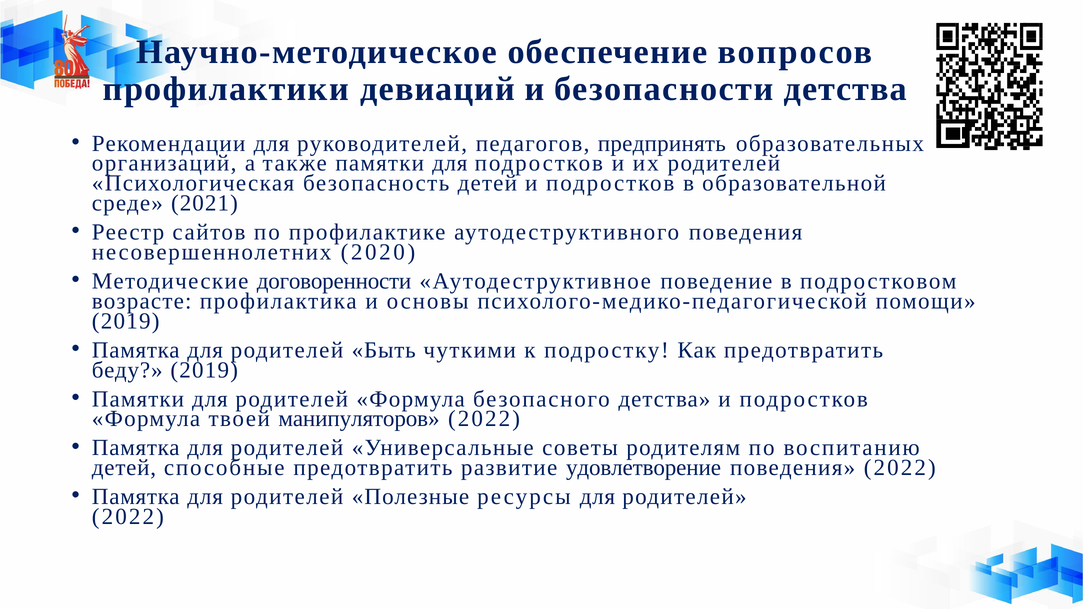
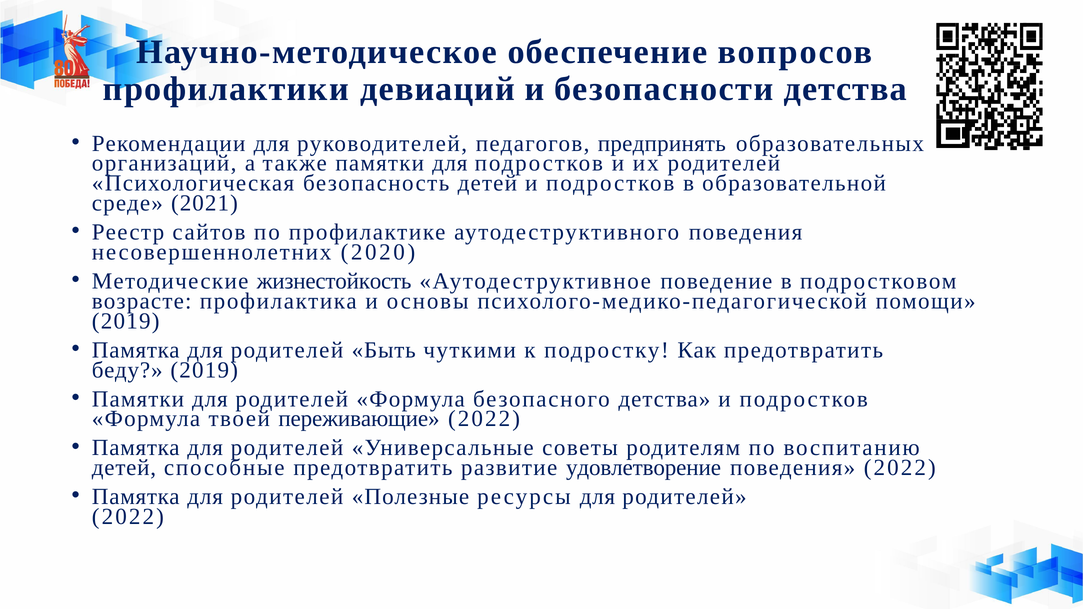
договоренности: договоренности -> жизнестойкость
манипуляторов: манипуляторов -> переживающие
